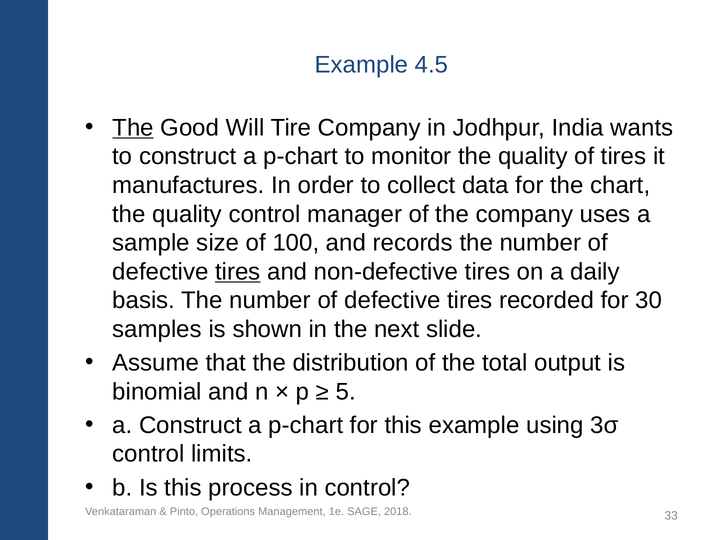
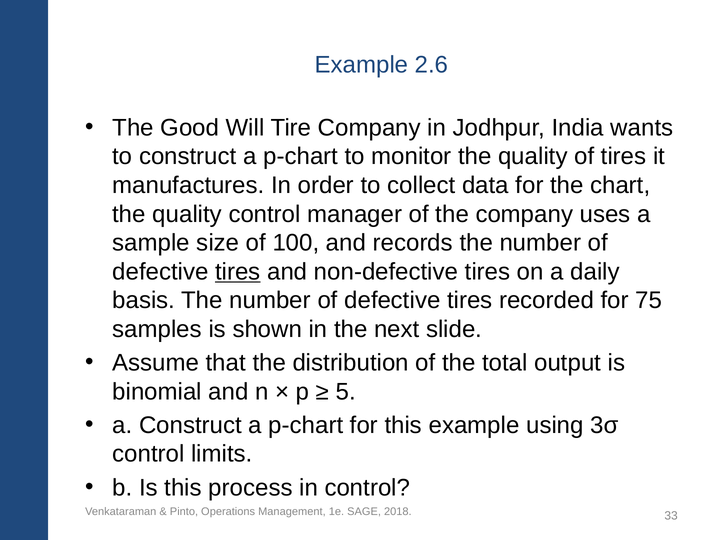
4.5: 4.5 -> 2.6
The at (133, 128) underline: present -> none
30: 30 -> 75
